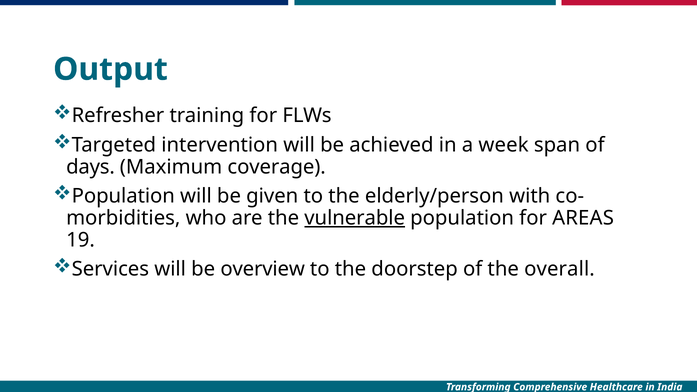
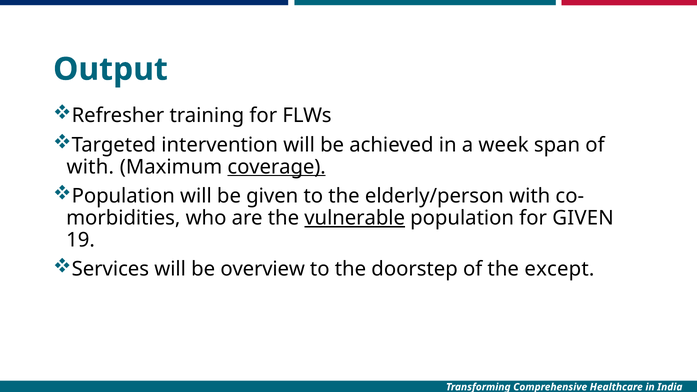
days at (91, 167): days -> with
coverage underline: none -> present
for AREAS: AREAS -> GIVEN
overall: overall -> except
